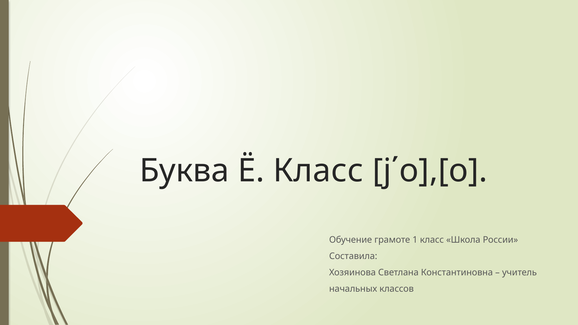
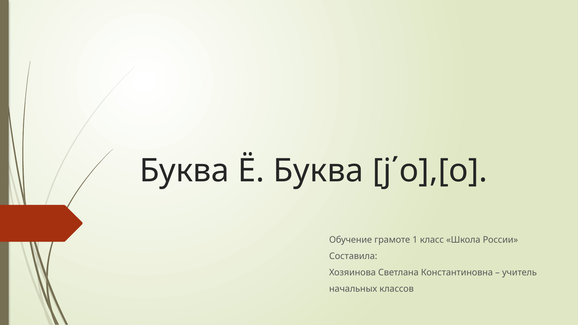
Ё Класс: Класс -> Буква
